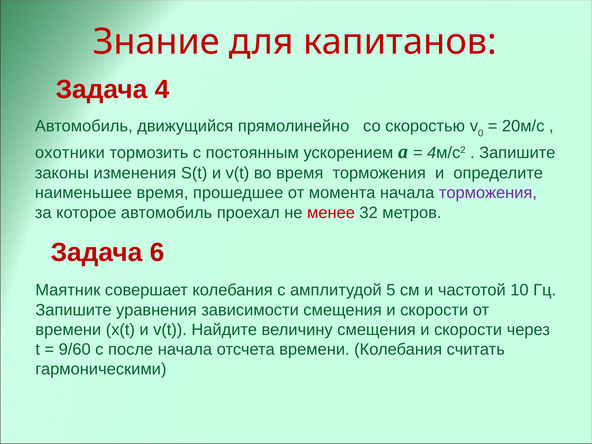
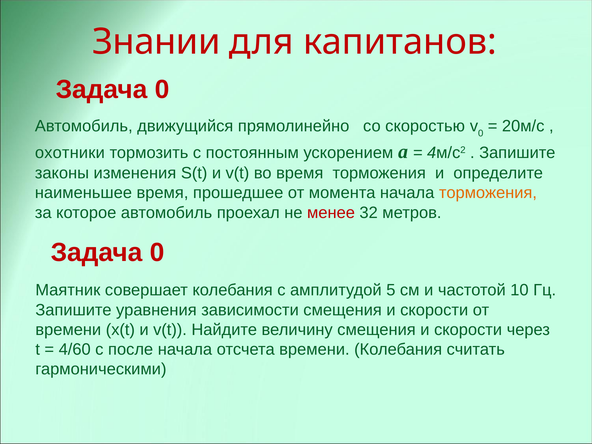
Знание: Знание -> Знании
4 at (162, 90): 4 -> 0
торможения at (488, 193) colour: purple -> orange
6 at (157, 252): 6 -> 0
9/60: 9/60 -> 4/60
